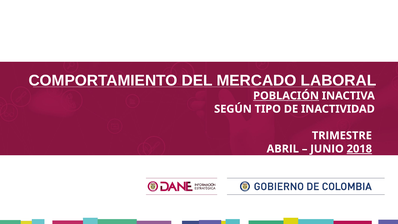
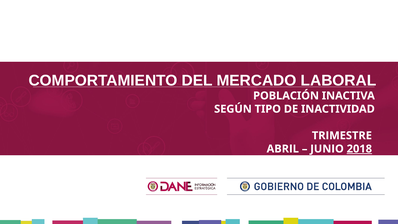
POBLACIÓN underline: present -> none
